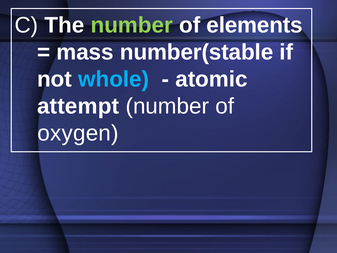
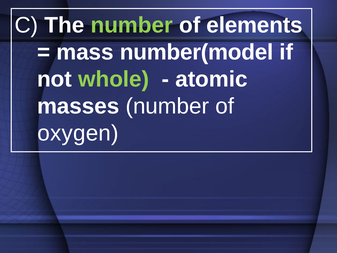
number(stable: number(stable -> number(model
whole colour: light blue -> light green
attempt: attempt -> masses
